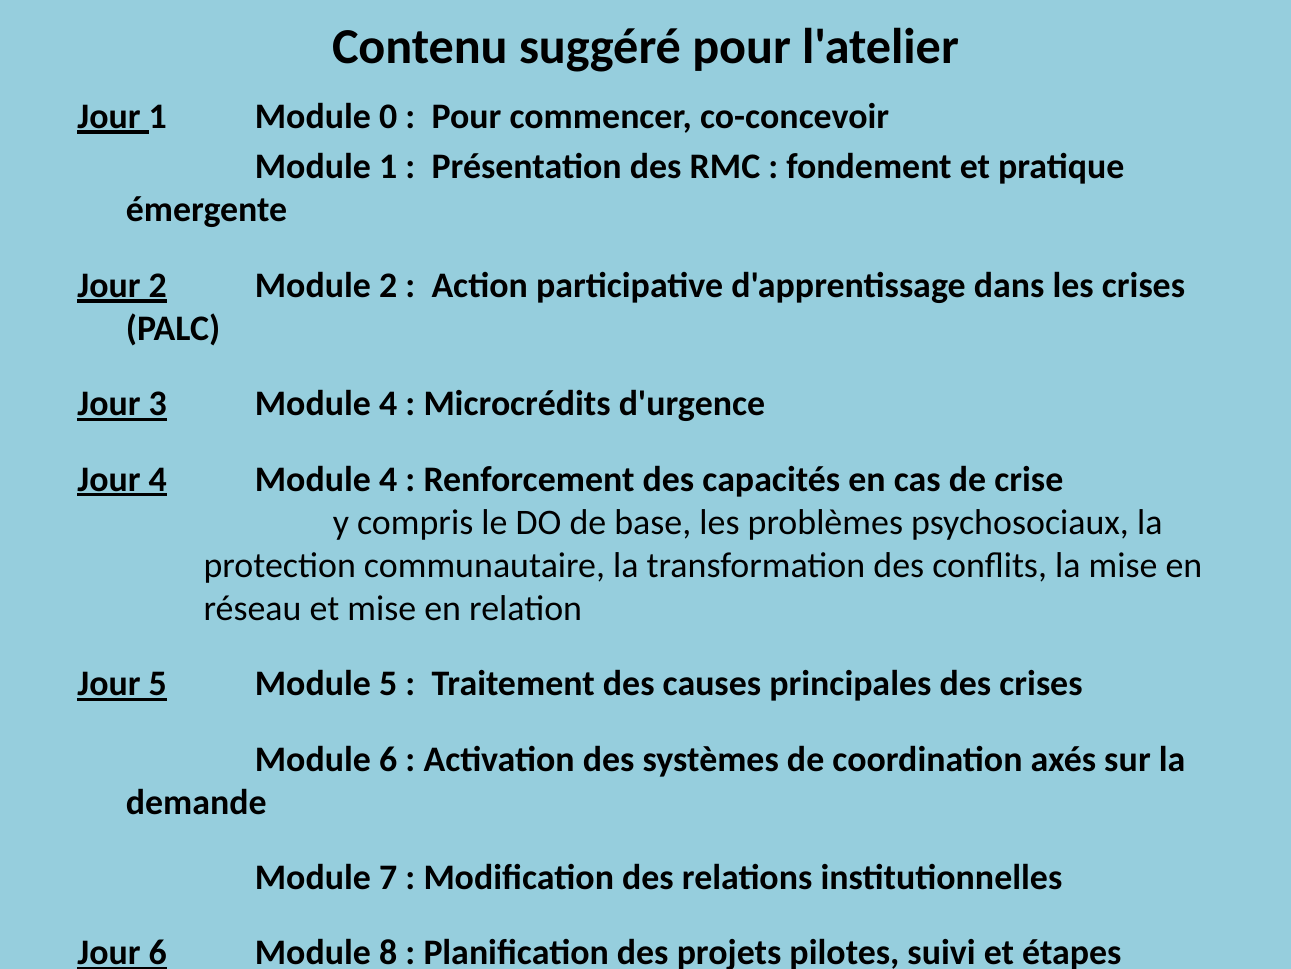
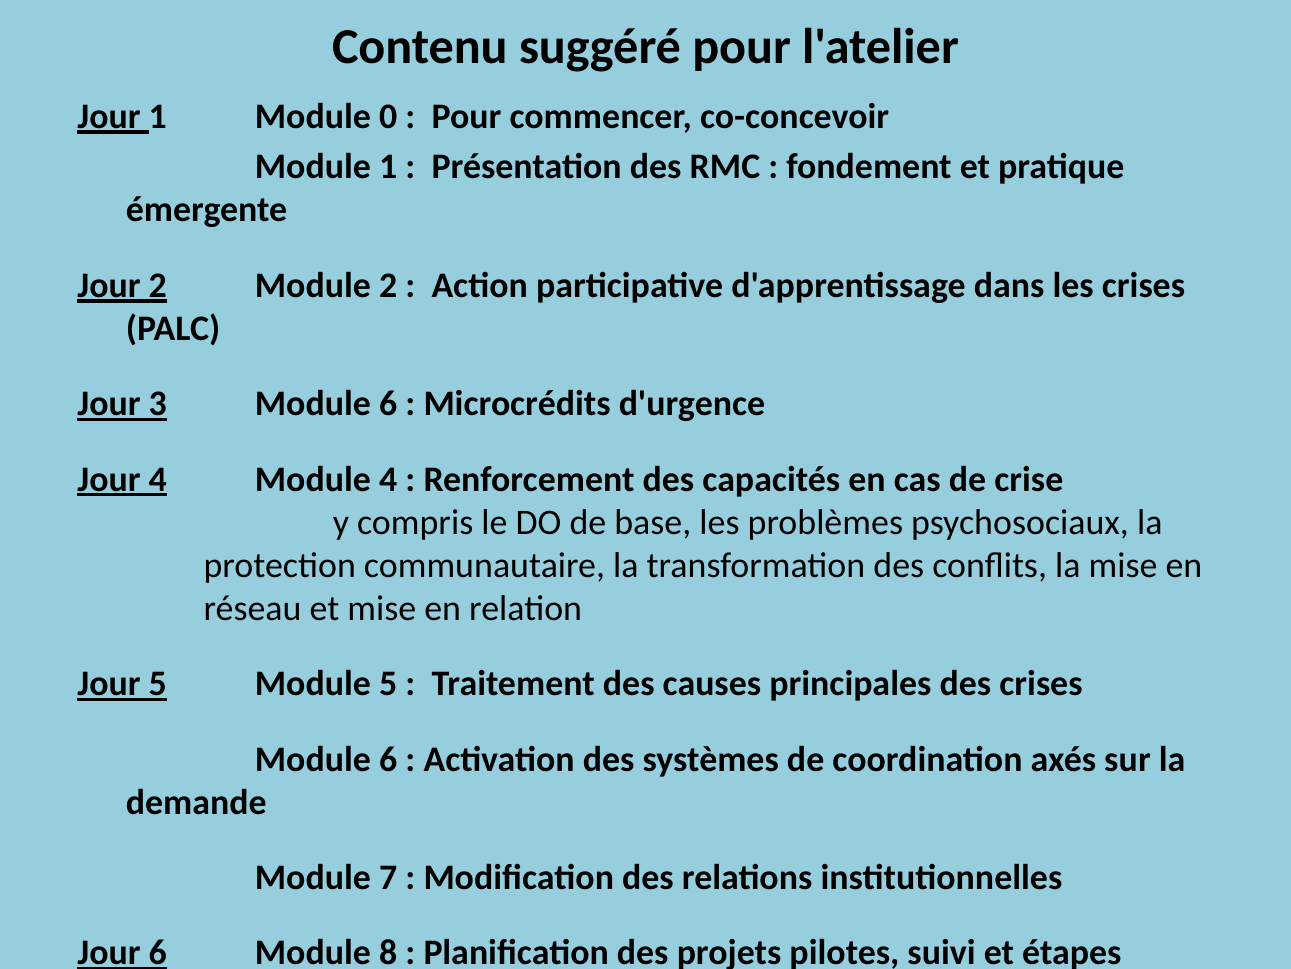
3 Module 4: 4 -> 6
